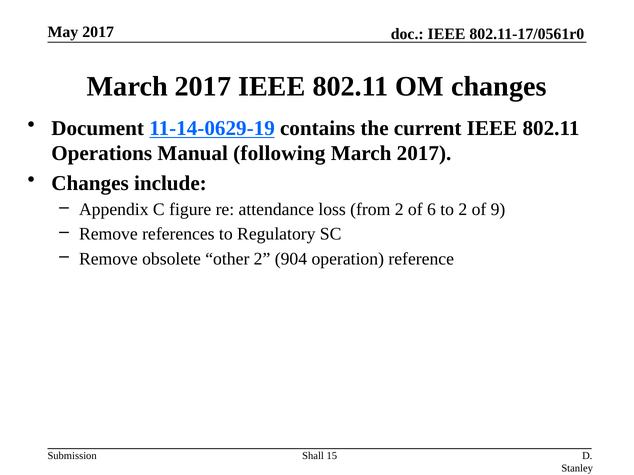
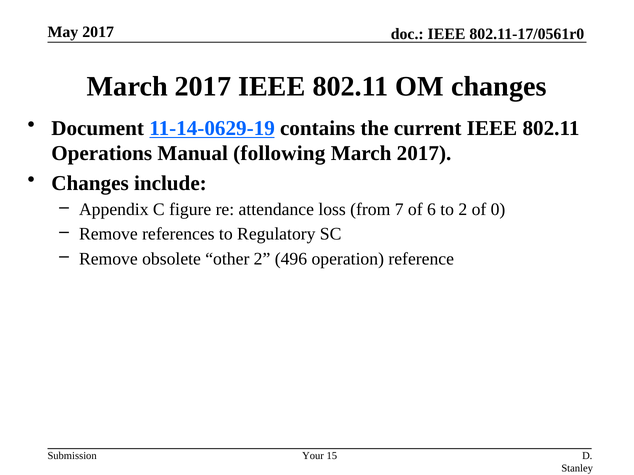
from 2: 2 -> 7
9: 9 -> 0
904: 904 -> 496
Shall: Shall -> Your
